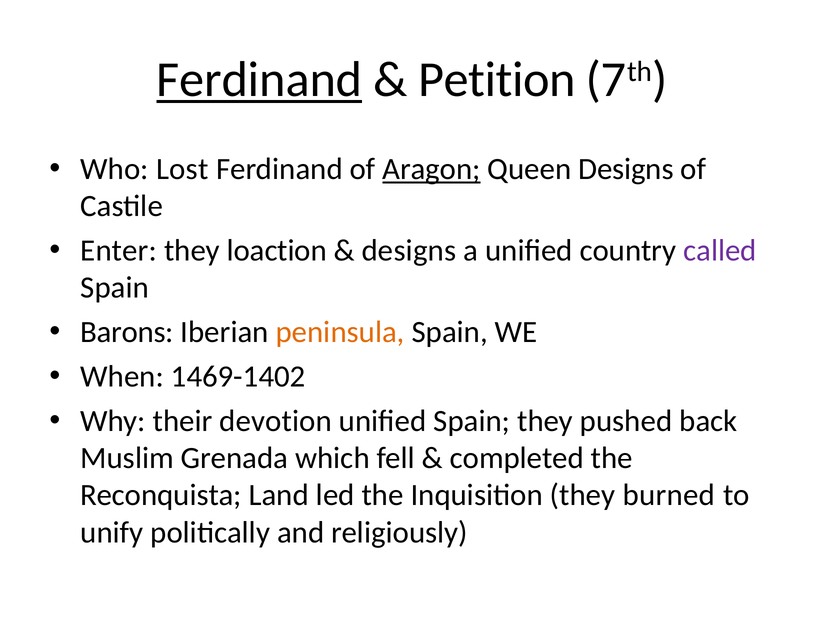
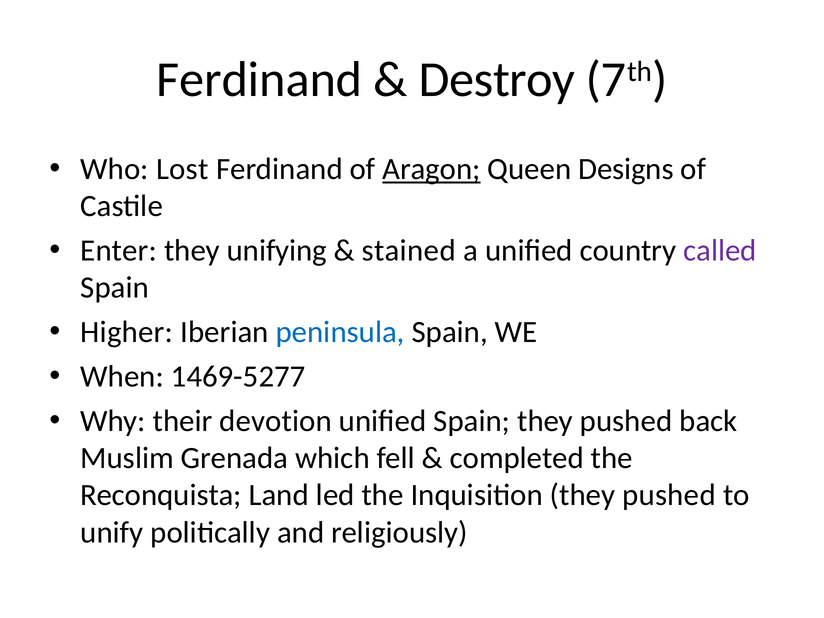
Ferdinand at (259, 80) underline: present -> none
Petition: Petition -> Destroy
loaction: loaction -> unifying
designs at (409, 251): designs -> stained
Barons: Barons -> Higher
peninsula colour: orange -> blue
1469-1402: 1469-1402 -> 1469-5277
Inquisition they burned: burned -> pushed
